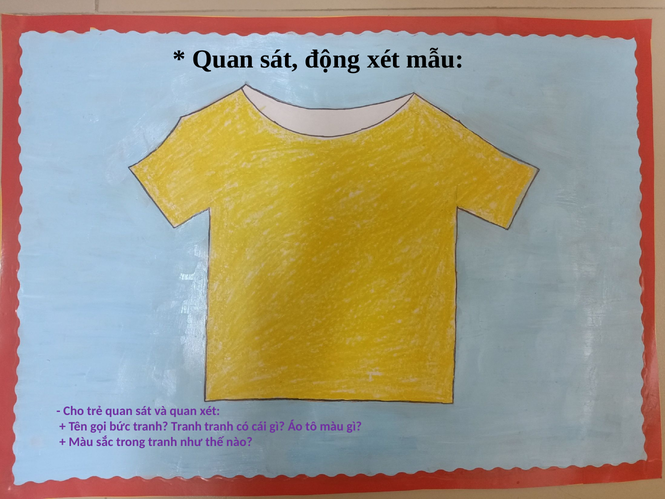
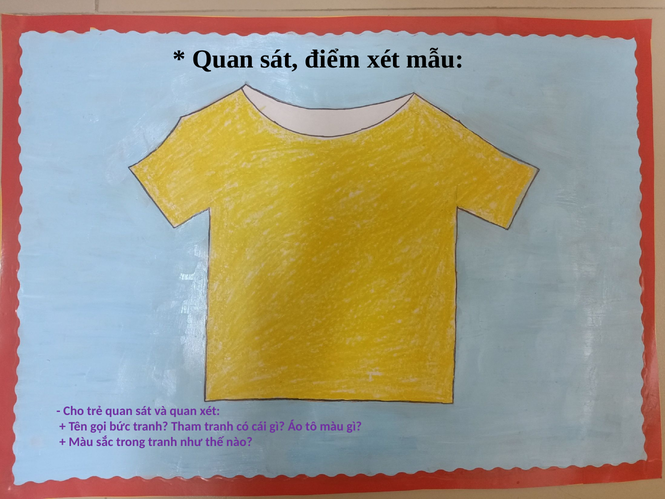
động: động -> điểm
bức tranh Tranh: Tranh -> Tham
